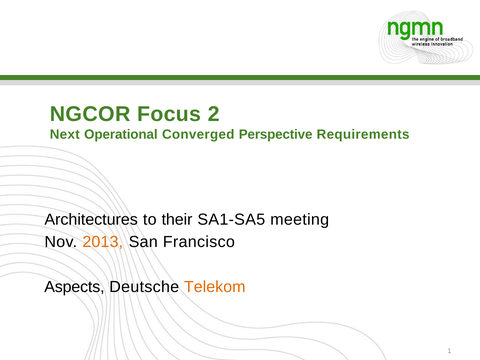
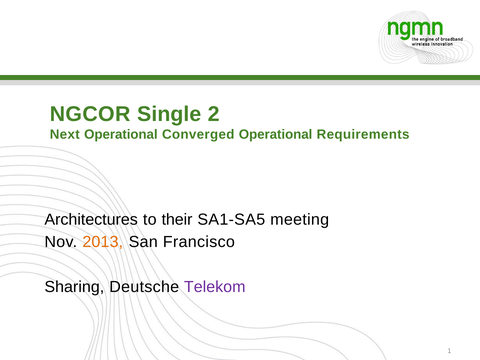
Focus: Focus -> Single
Converged Perspective: Perspective -> Operational
Aspects: Aspects -> Sharing
Telekom colour: orange -> purple
